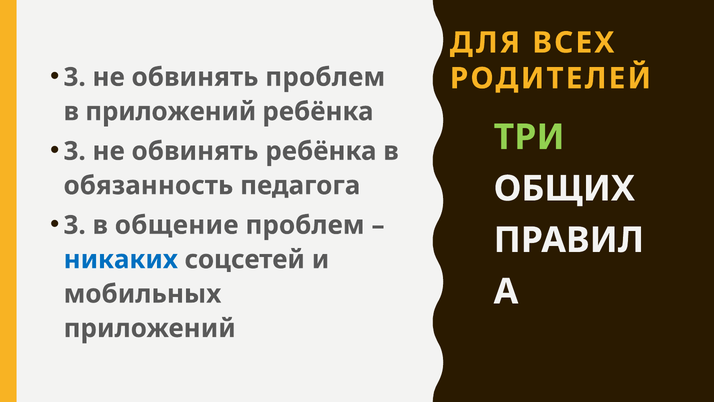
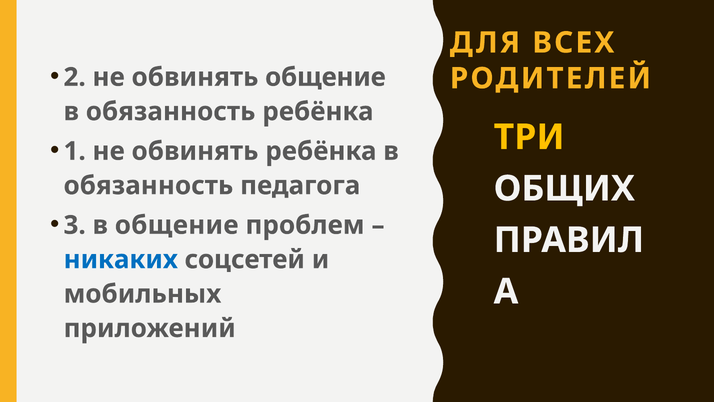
3 at (75, 77): 3 -> 2
обвинять проблем: проблем -> общение
приложений at (171, 112): приложений -> обязанность
ТРИ colour: light green -> yellow
3 at (75, 151): 3 -> 1
